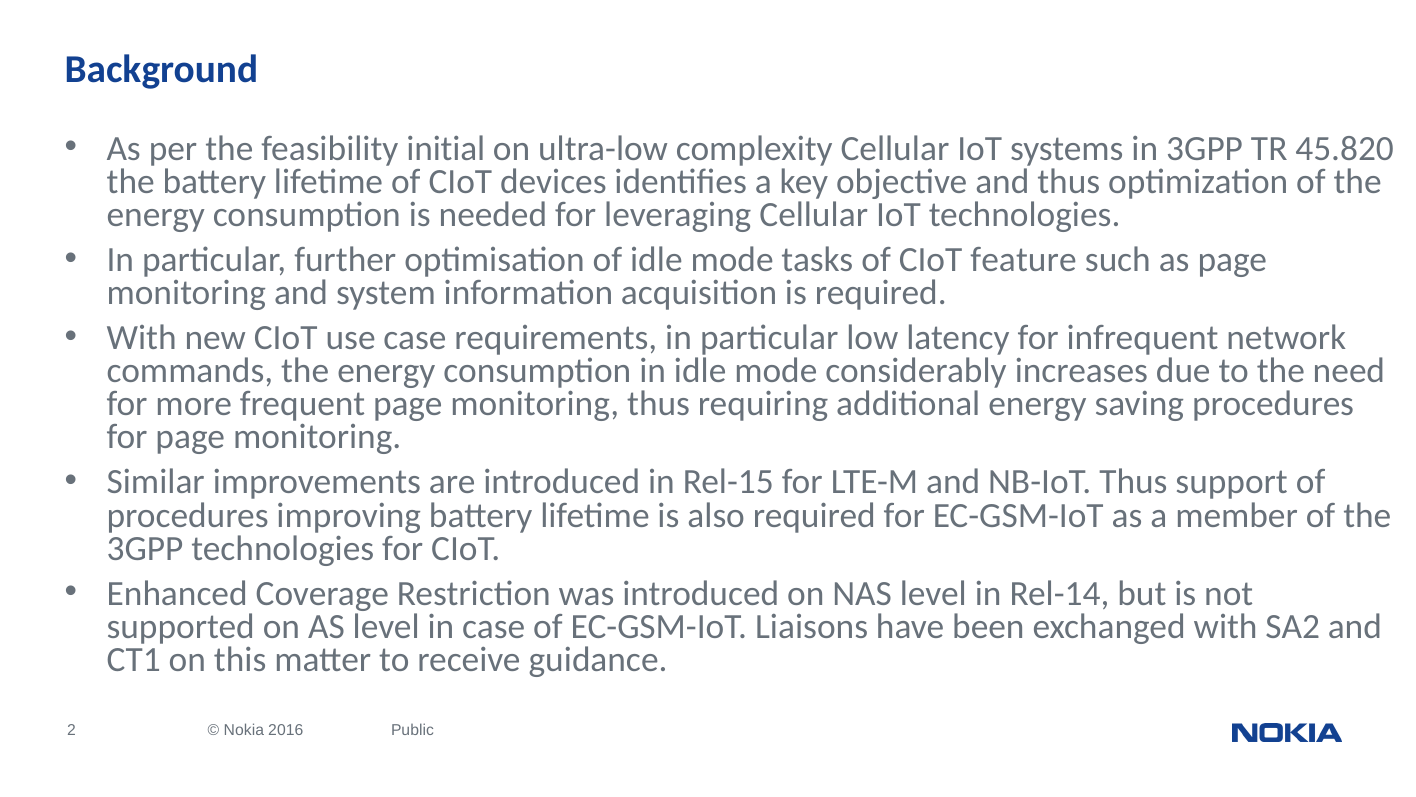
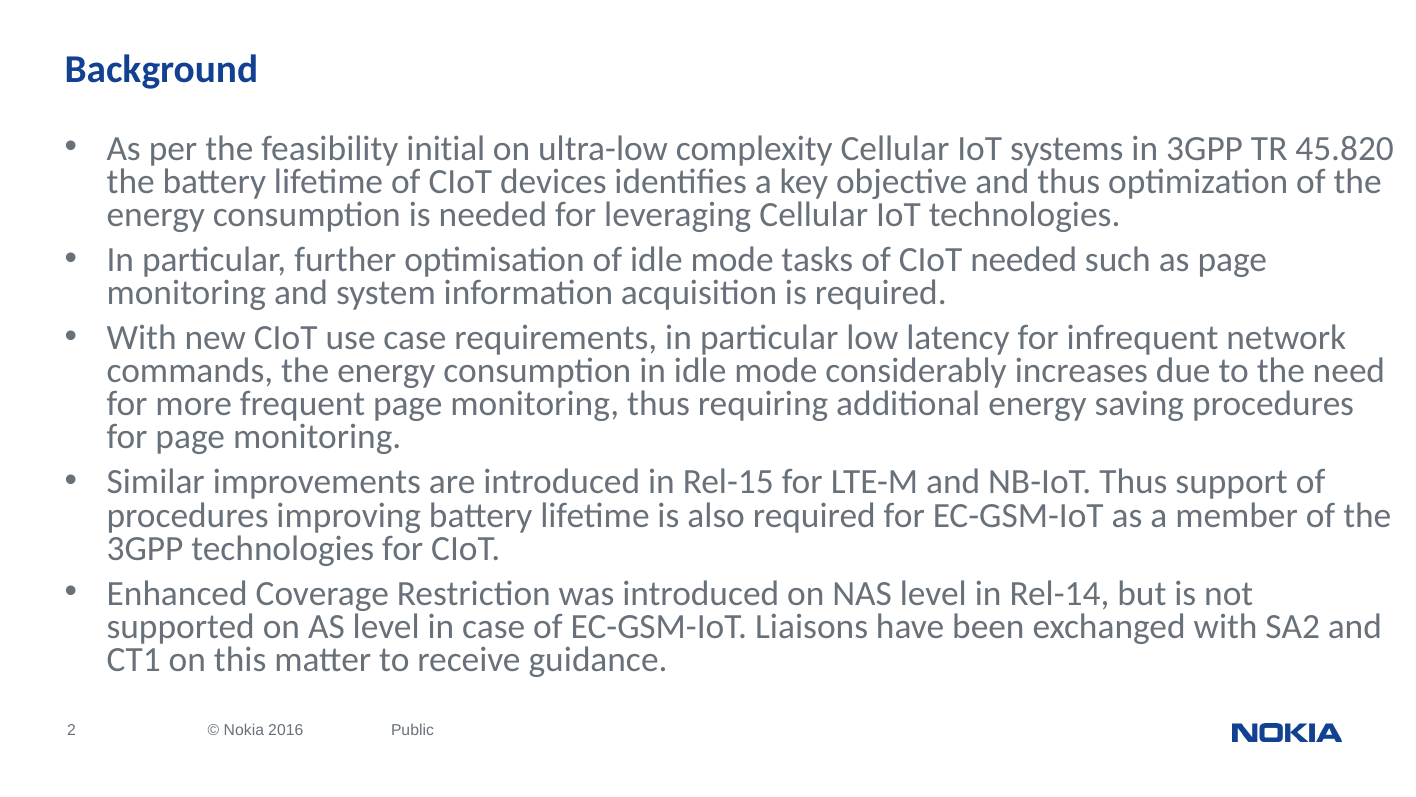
CIoT feature: feature -> needed
